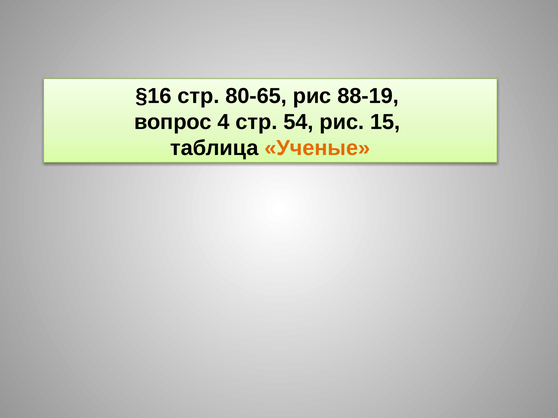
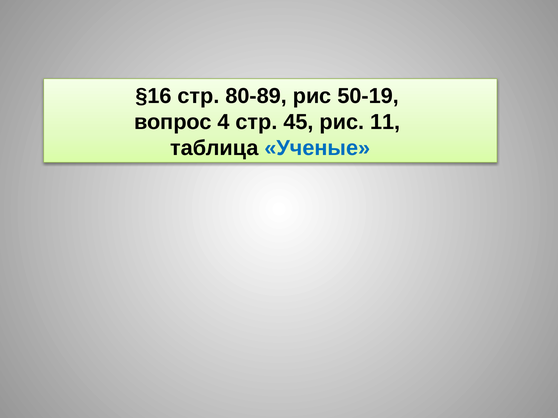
80-65: 80-65 -> 80-89
88-19: 88-19 -> 50-19
54: 54 -> 45
15: 15 -> 11
Ученые colour: orange -> blue
